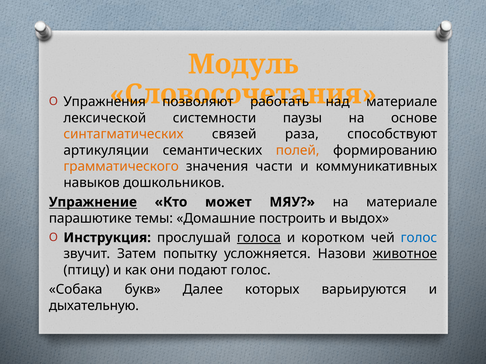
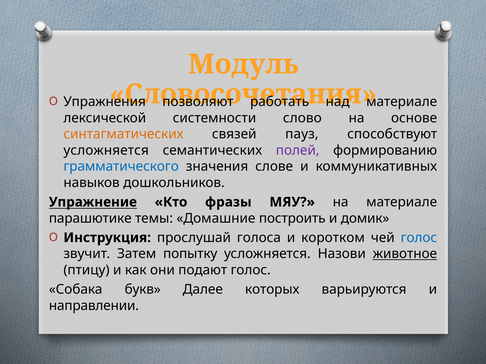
паузы: паузы -> слово
раза: раза -> пауз
артикуляции at (106, 150): артикуляции -> усложняется
полей colour: orange -> purple
грамматического colour: orange -> blue
части: части -> слове
может: может -> фразы
выдох: выдох -> домик
голоса underline: present -> none
дыхательную: дыхательную -> направлении
